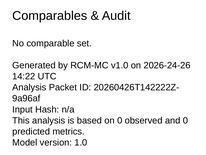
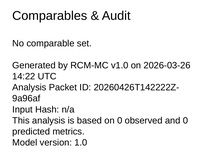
2026-24-26: 2026-24-26 -> 2026-03-26
